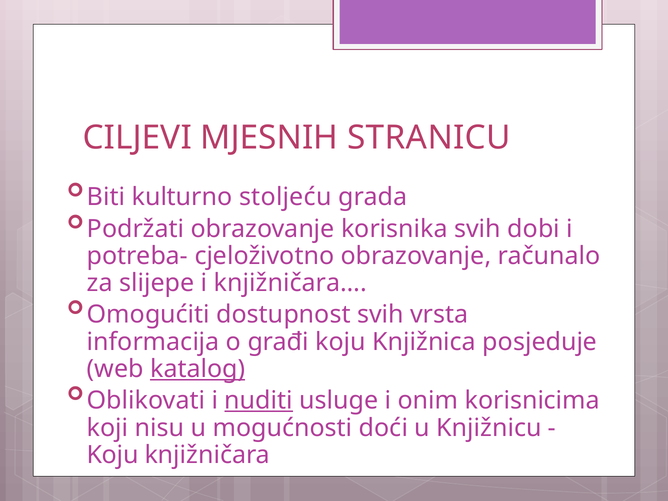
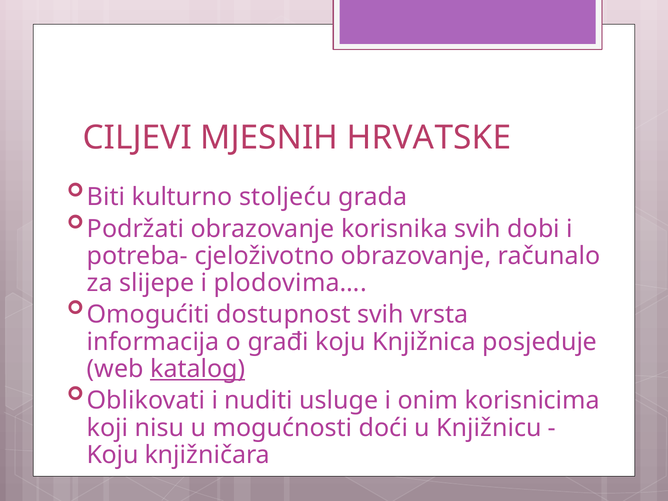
STRANICU: STRANICU -> HRVATSKE
knjižničara…: knjižničara… -> plodovima…
nuditi underline: present -> none
